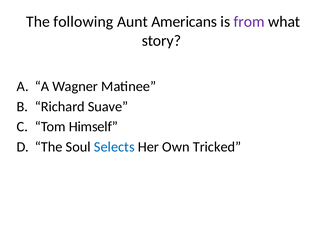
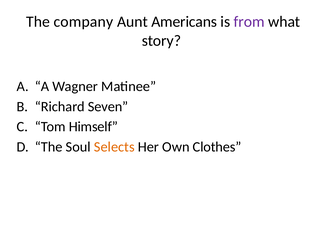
following: following -> company
Suave: Suave -> Seven
Selects colour: blue -> orange
Tricked: Tricked -> Clothes
